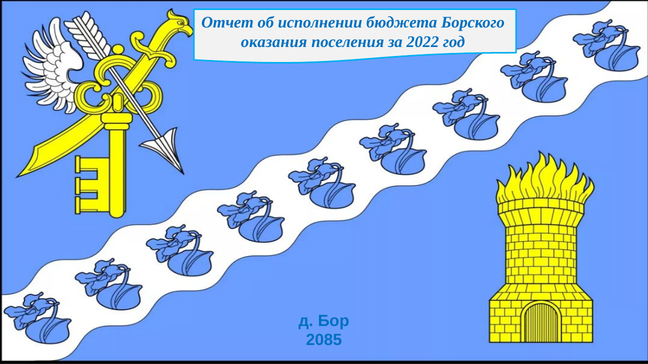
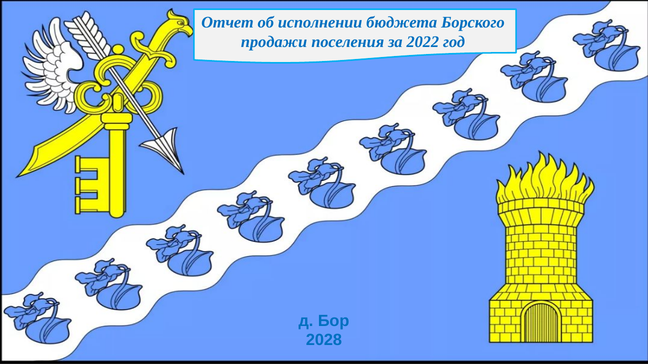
оказания: оказания -> продажи
2085: 2085 -> 2028
